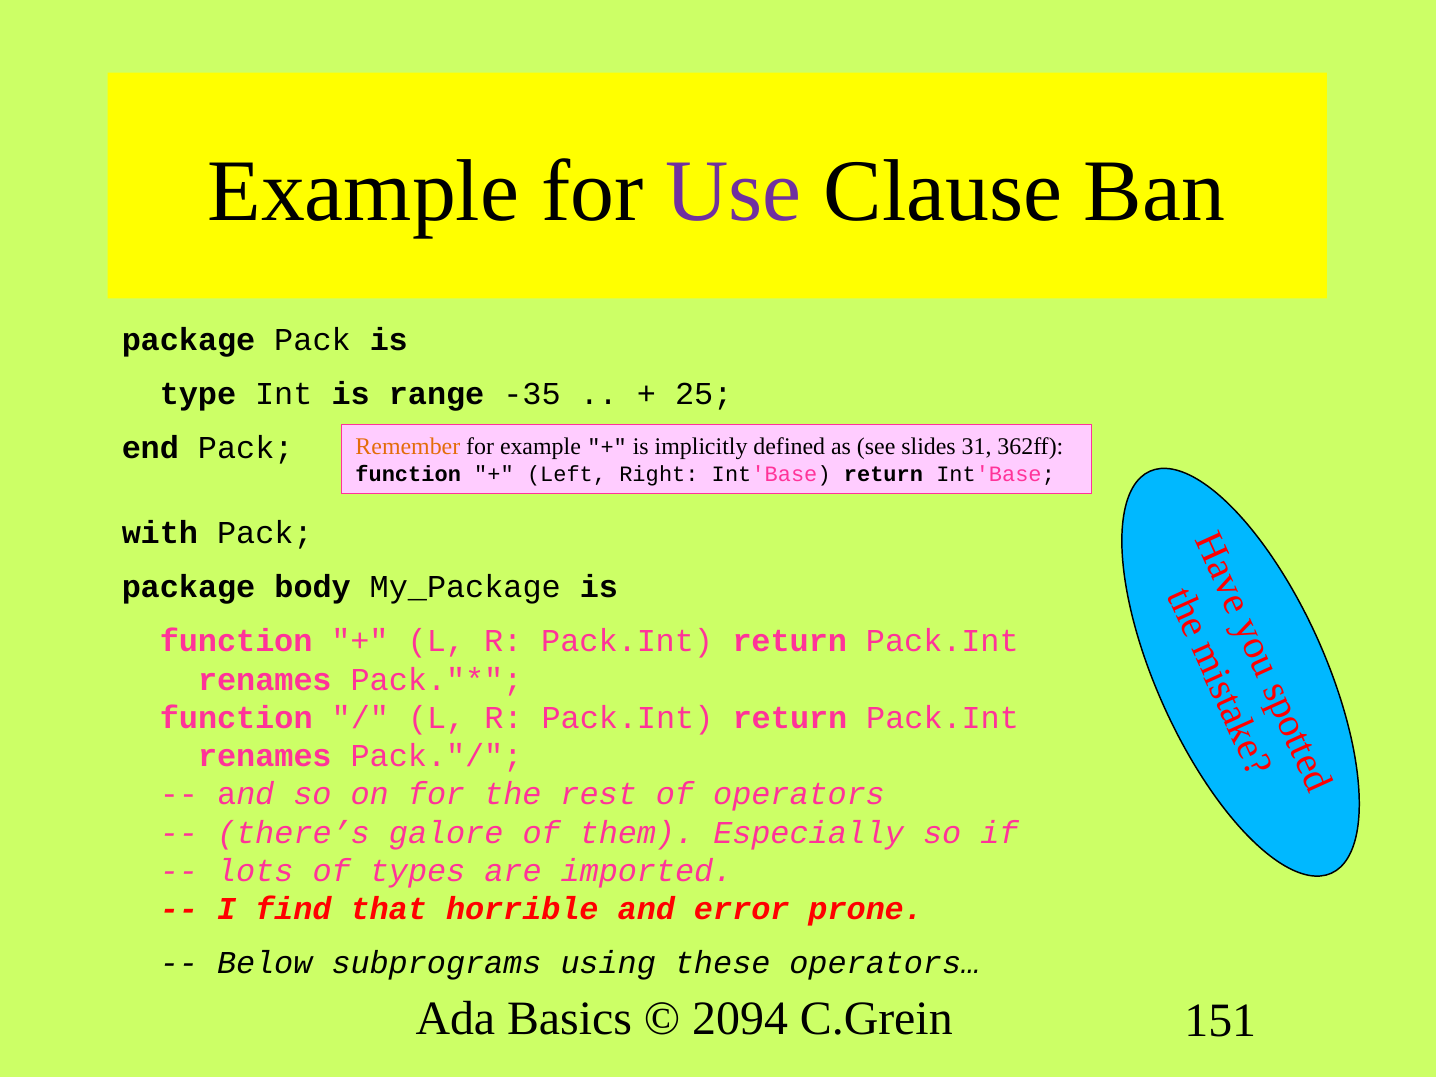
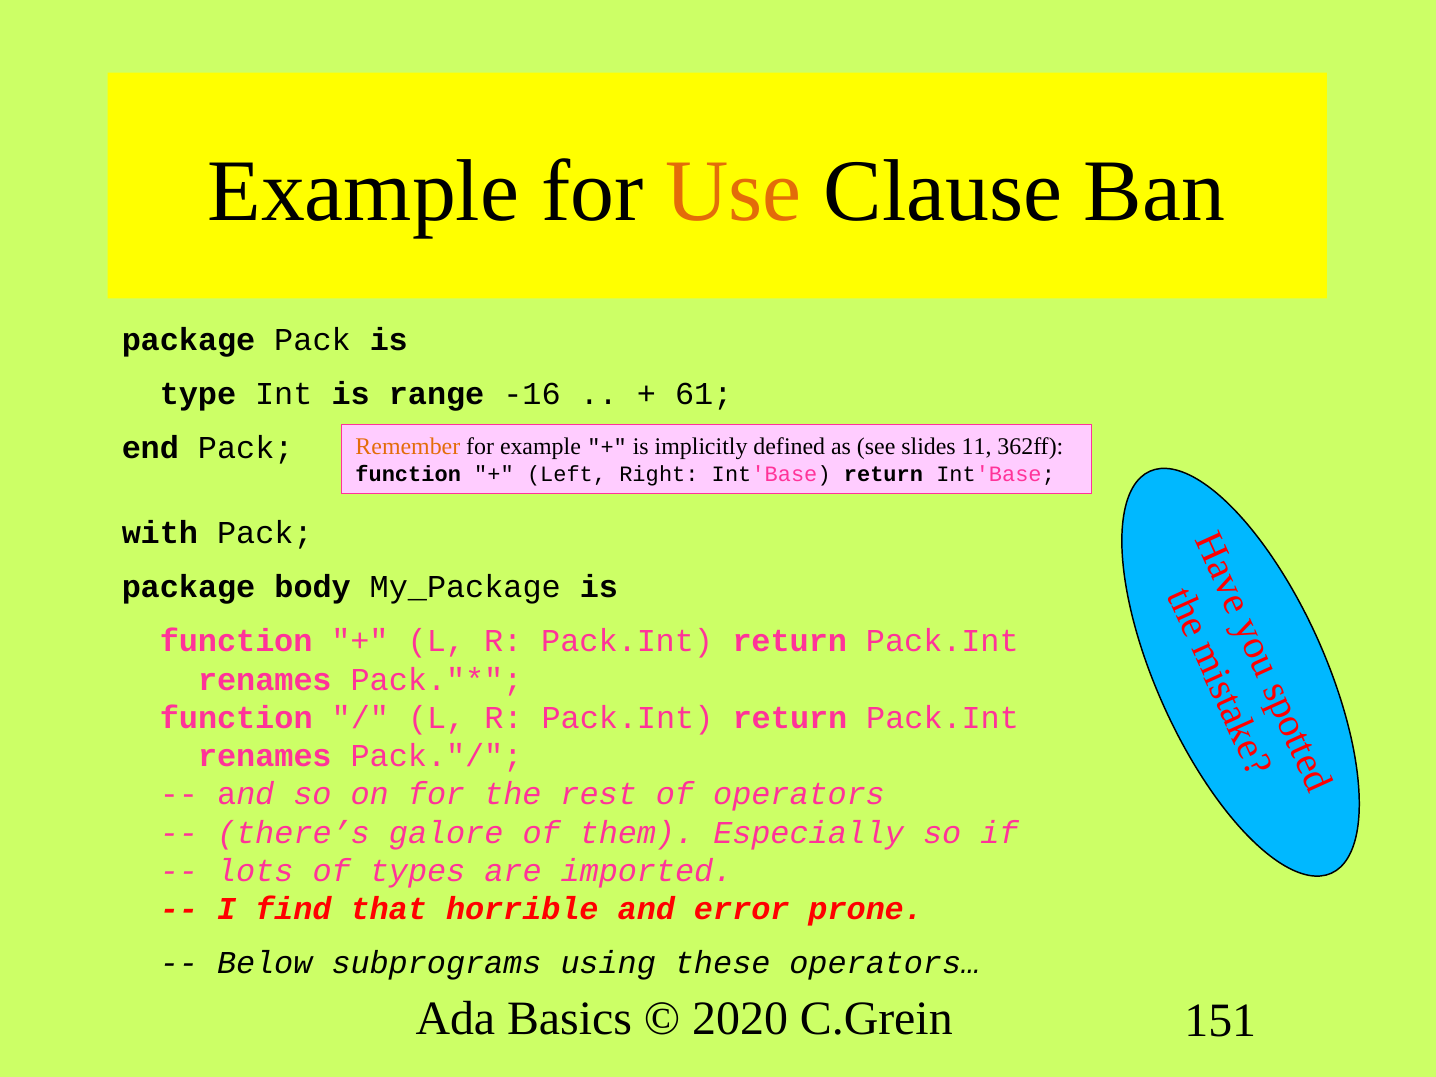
Use colour: purple -> orange
-35: -35 -> -16
25: 25 -> 61
31: 31 -> 11
2094: 2094 -> 2020
